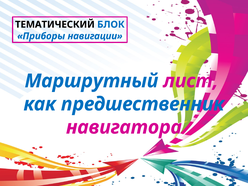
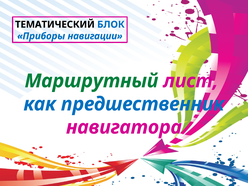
Маршрутный colour: blue -> green
